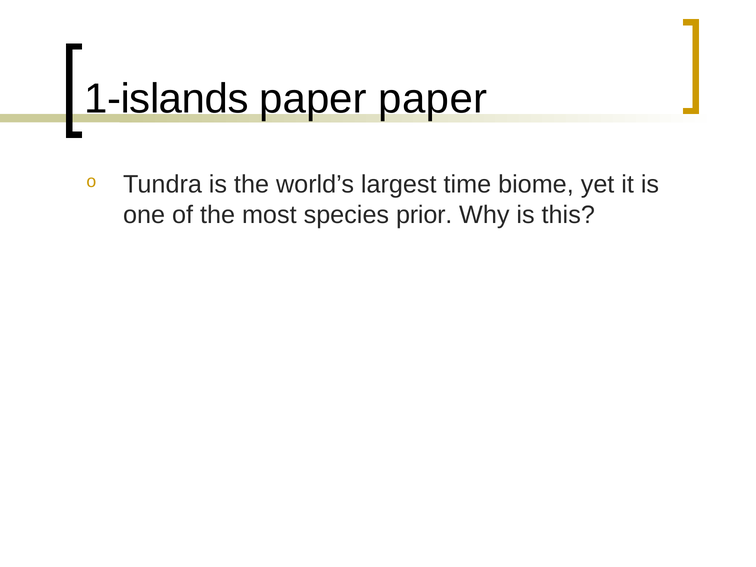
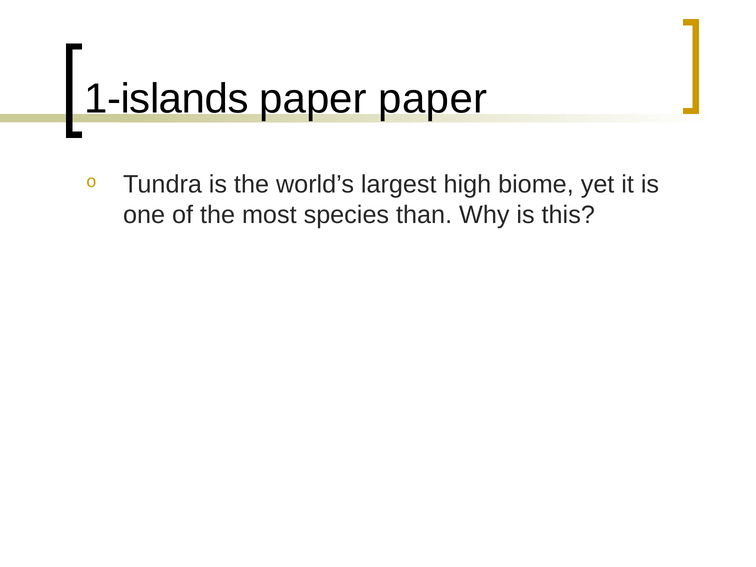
time: time -> high
prior: prior -> than
